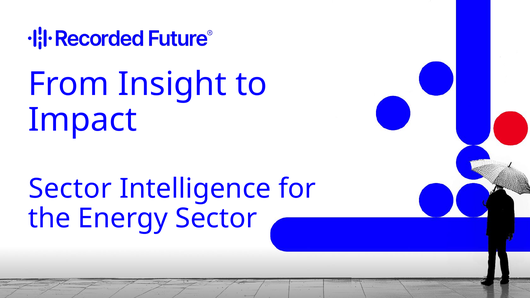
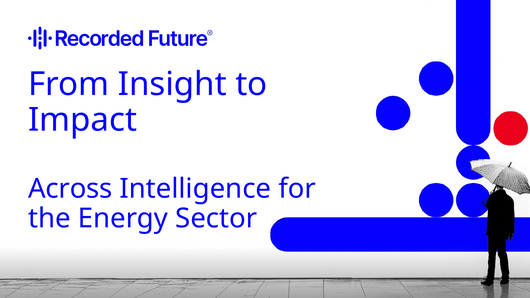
Sector at (70, 189): Sector -> Across
